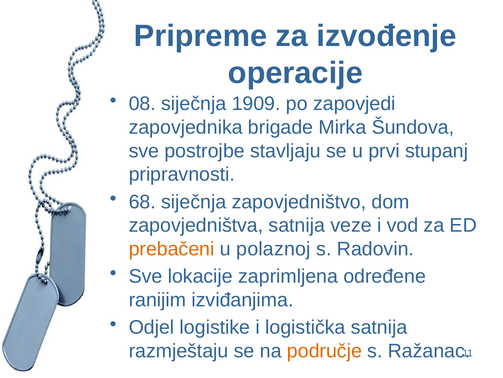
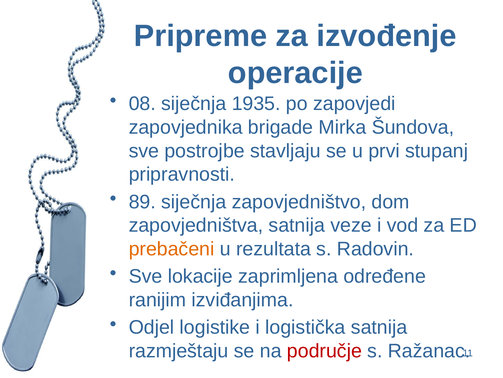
1909: 1909 -> 1935
68: 68 -> 89
polaznoj: polaznoj -> rezultata
područje colour: orange -> red
